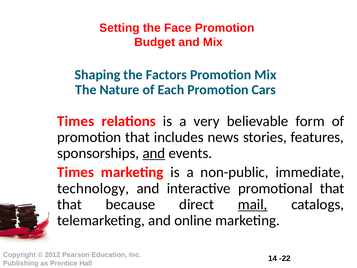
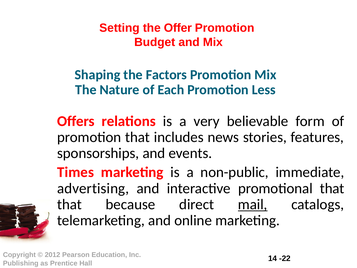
Face: Face -> Offer
Cars: Cars -> Less
Times at (76, 121): Times -> Offers
and at (154, 153) underline: present -> none
technology: technology -> advertising
